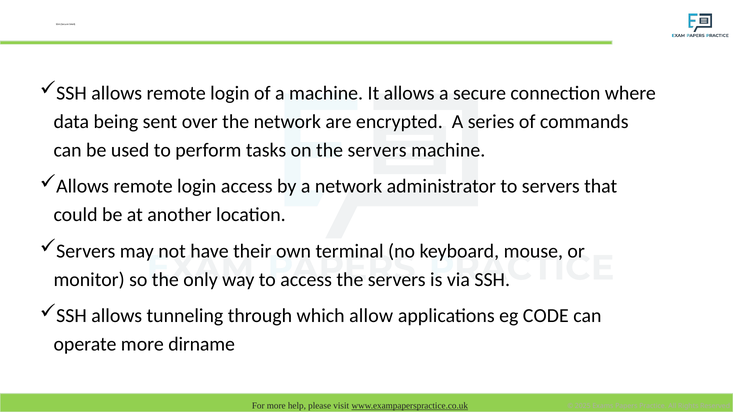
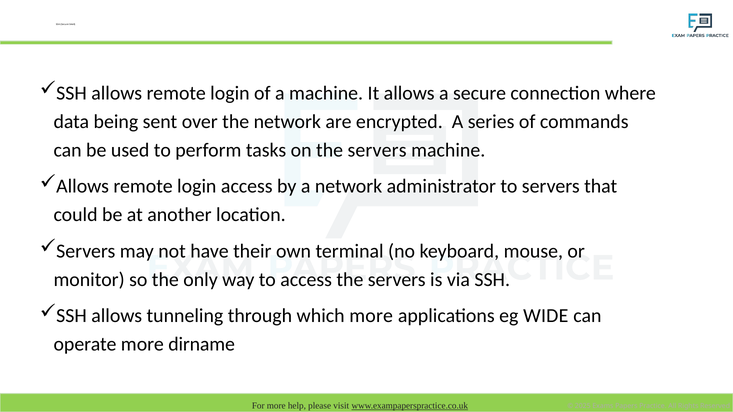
which allow: allow -> more
CODE: CODE -> WIDE
